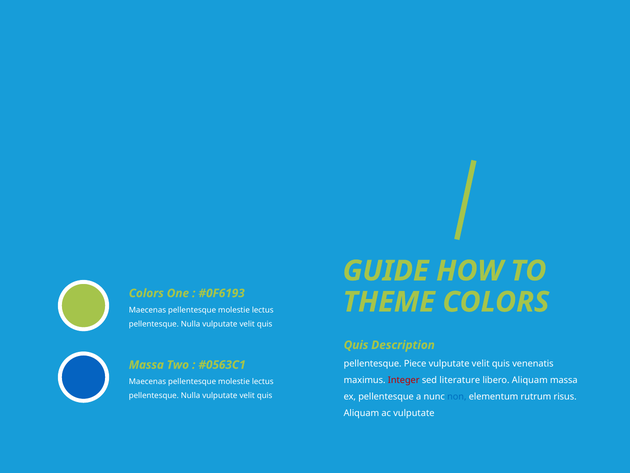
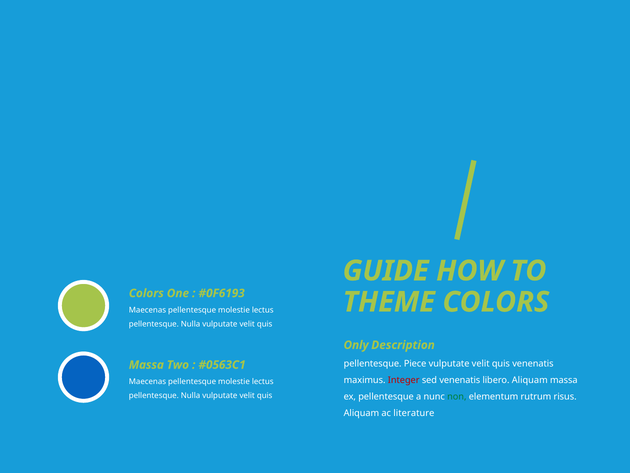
Quis at (356, 345): Quis -> Only
sed literature: literature -> venenatis
non colour: blue -> green
ac vulputate: vulputate -> literature
